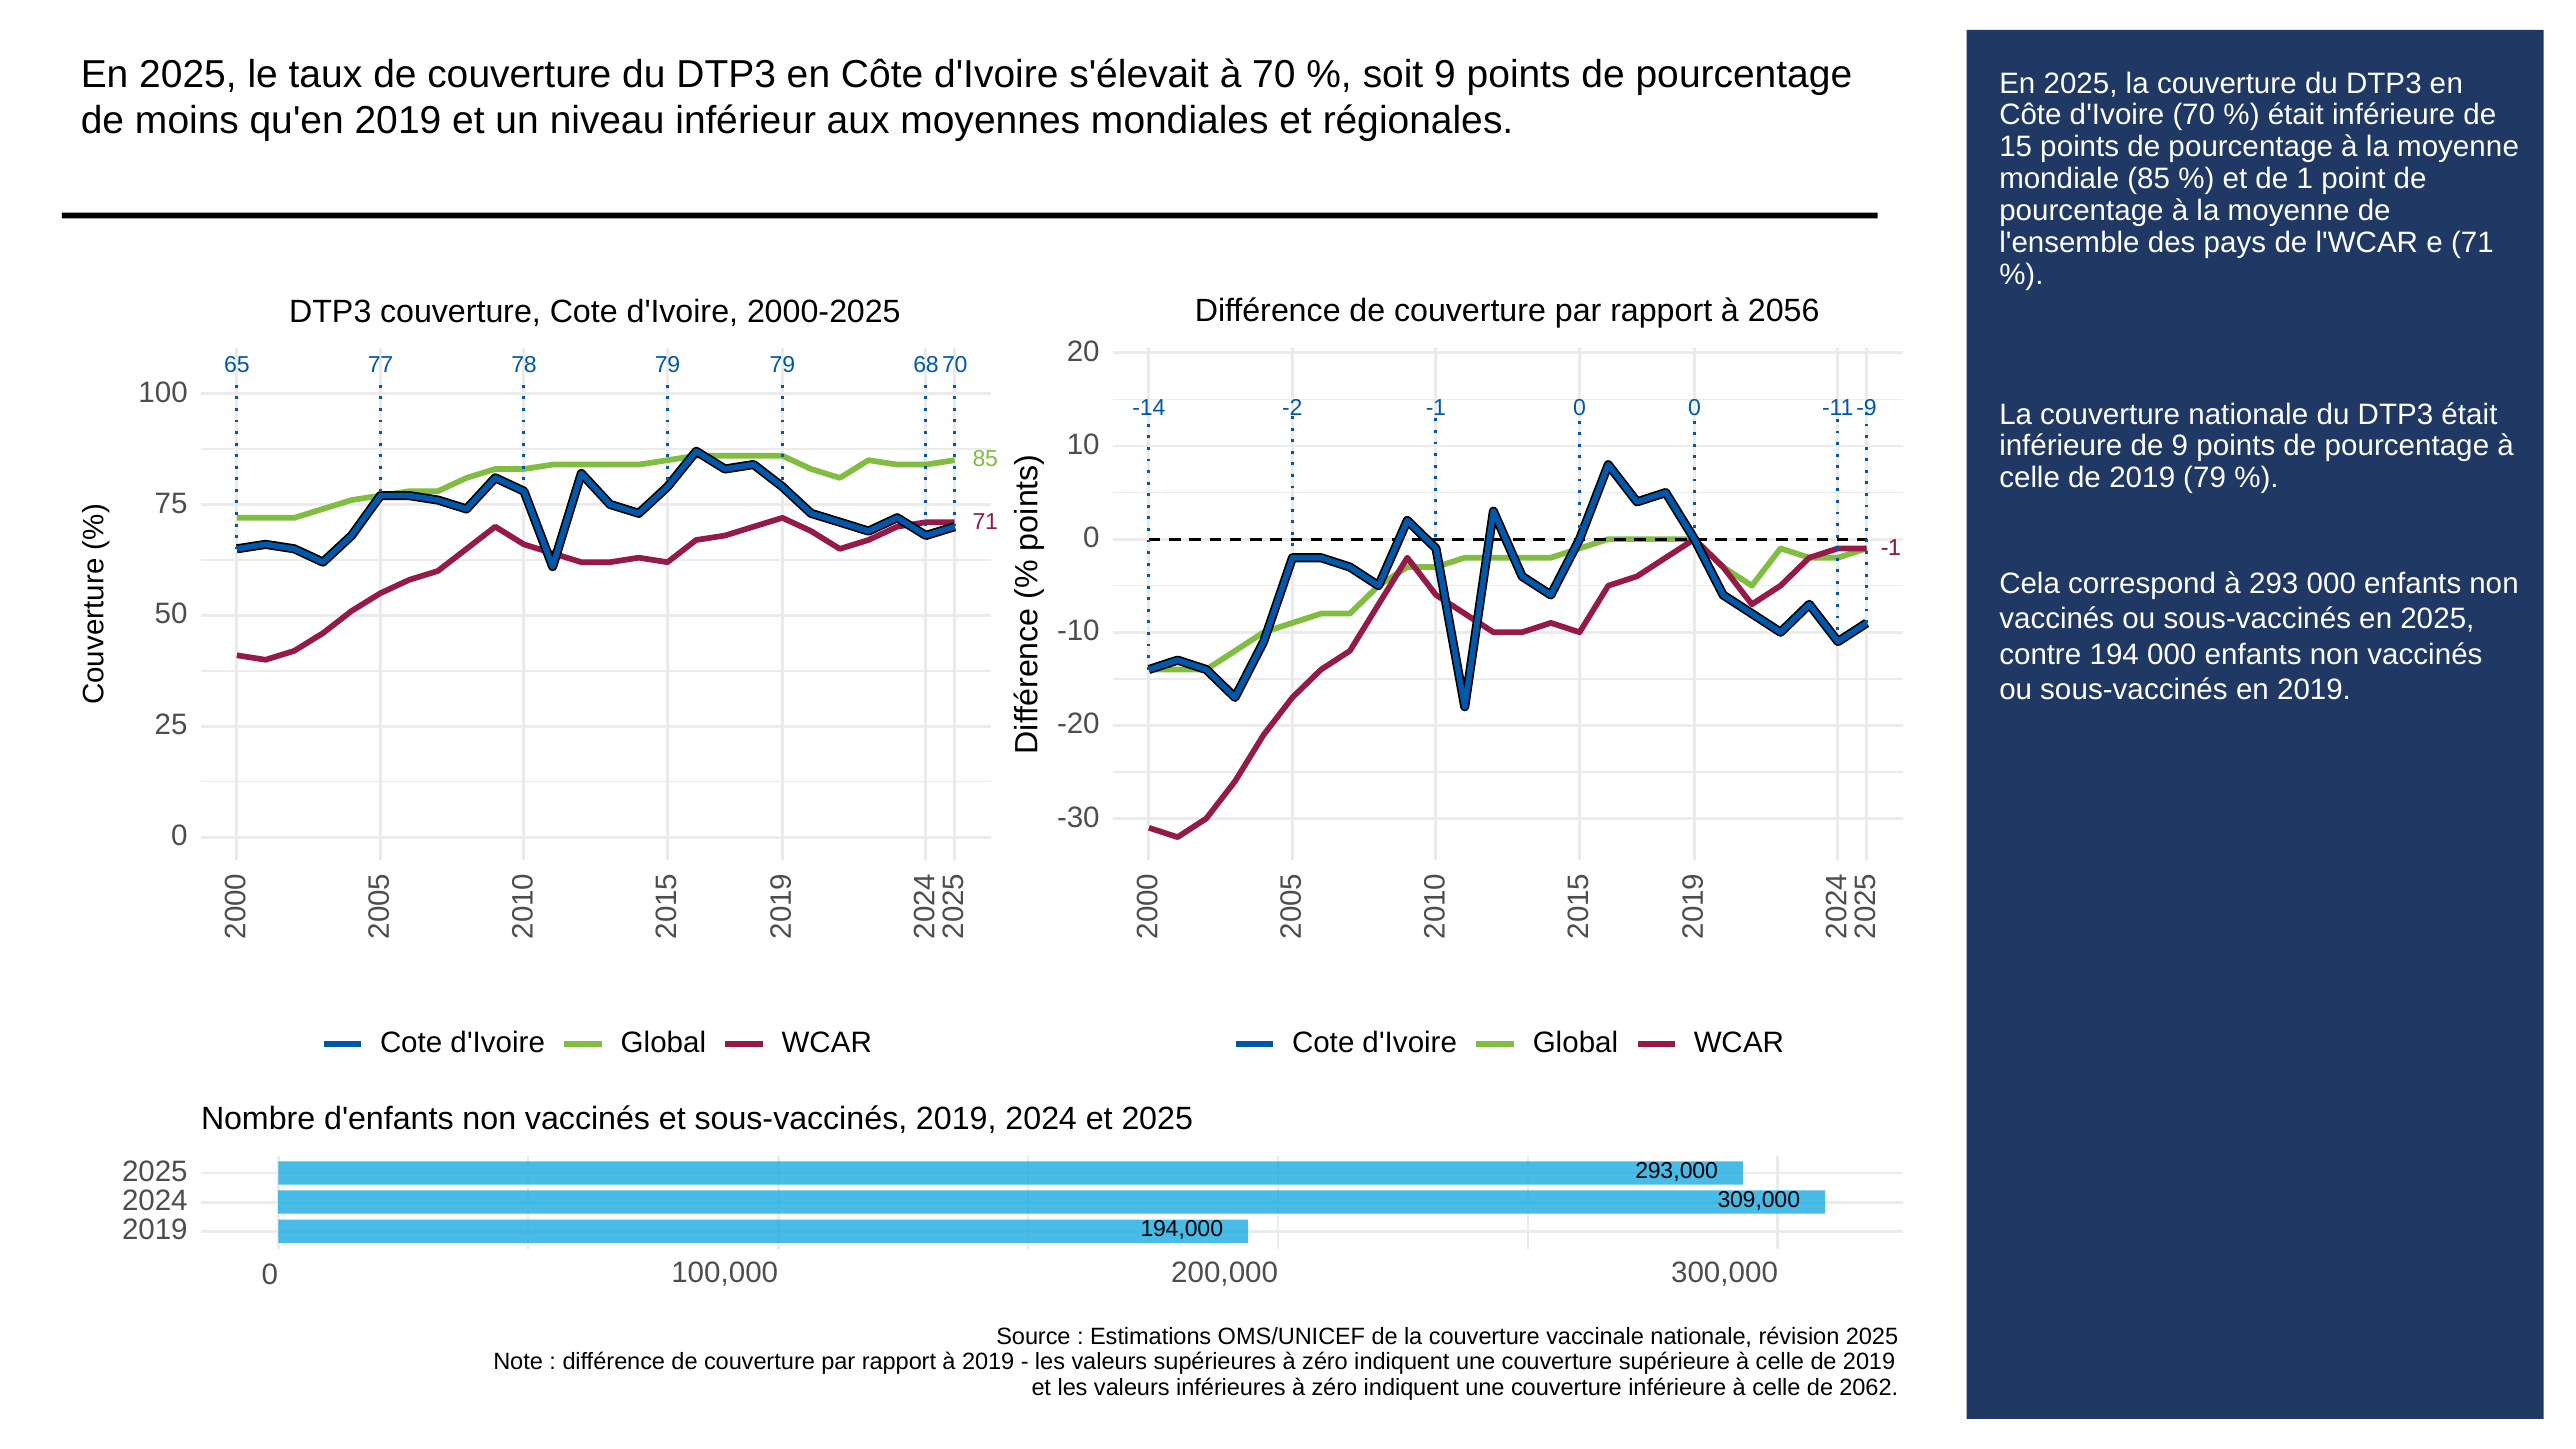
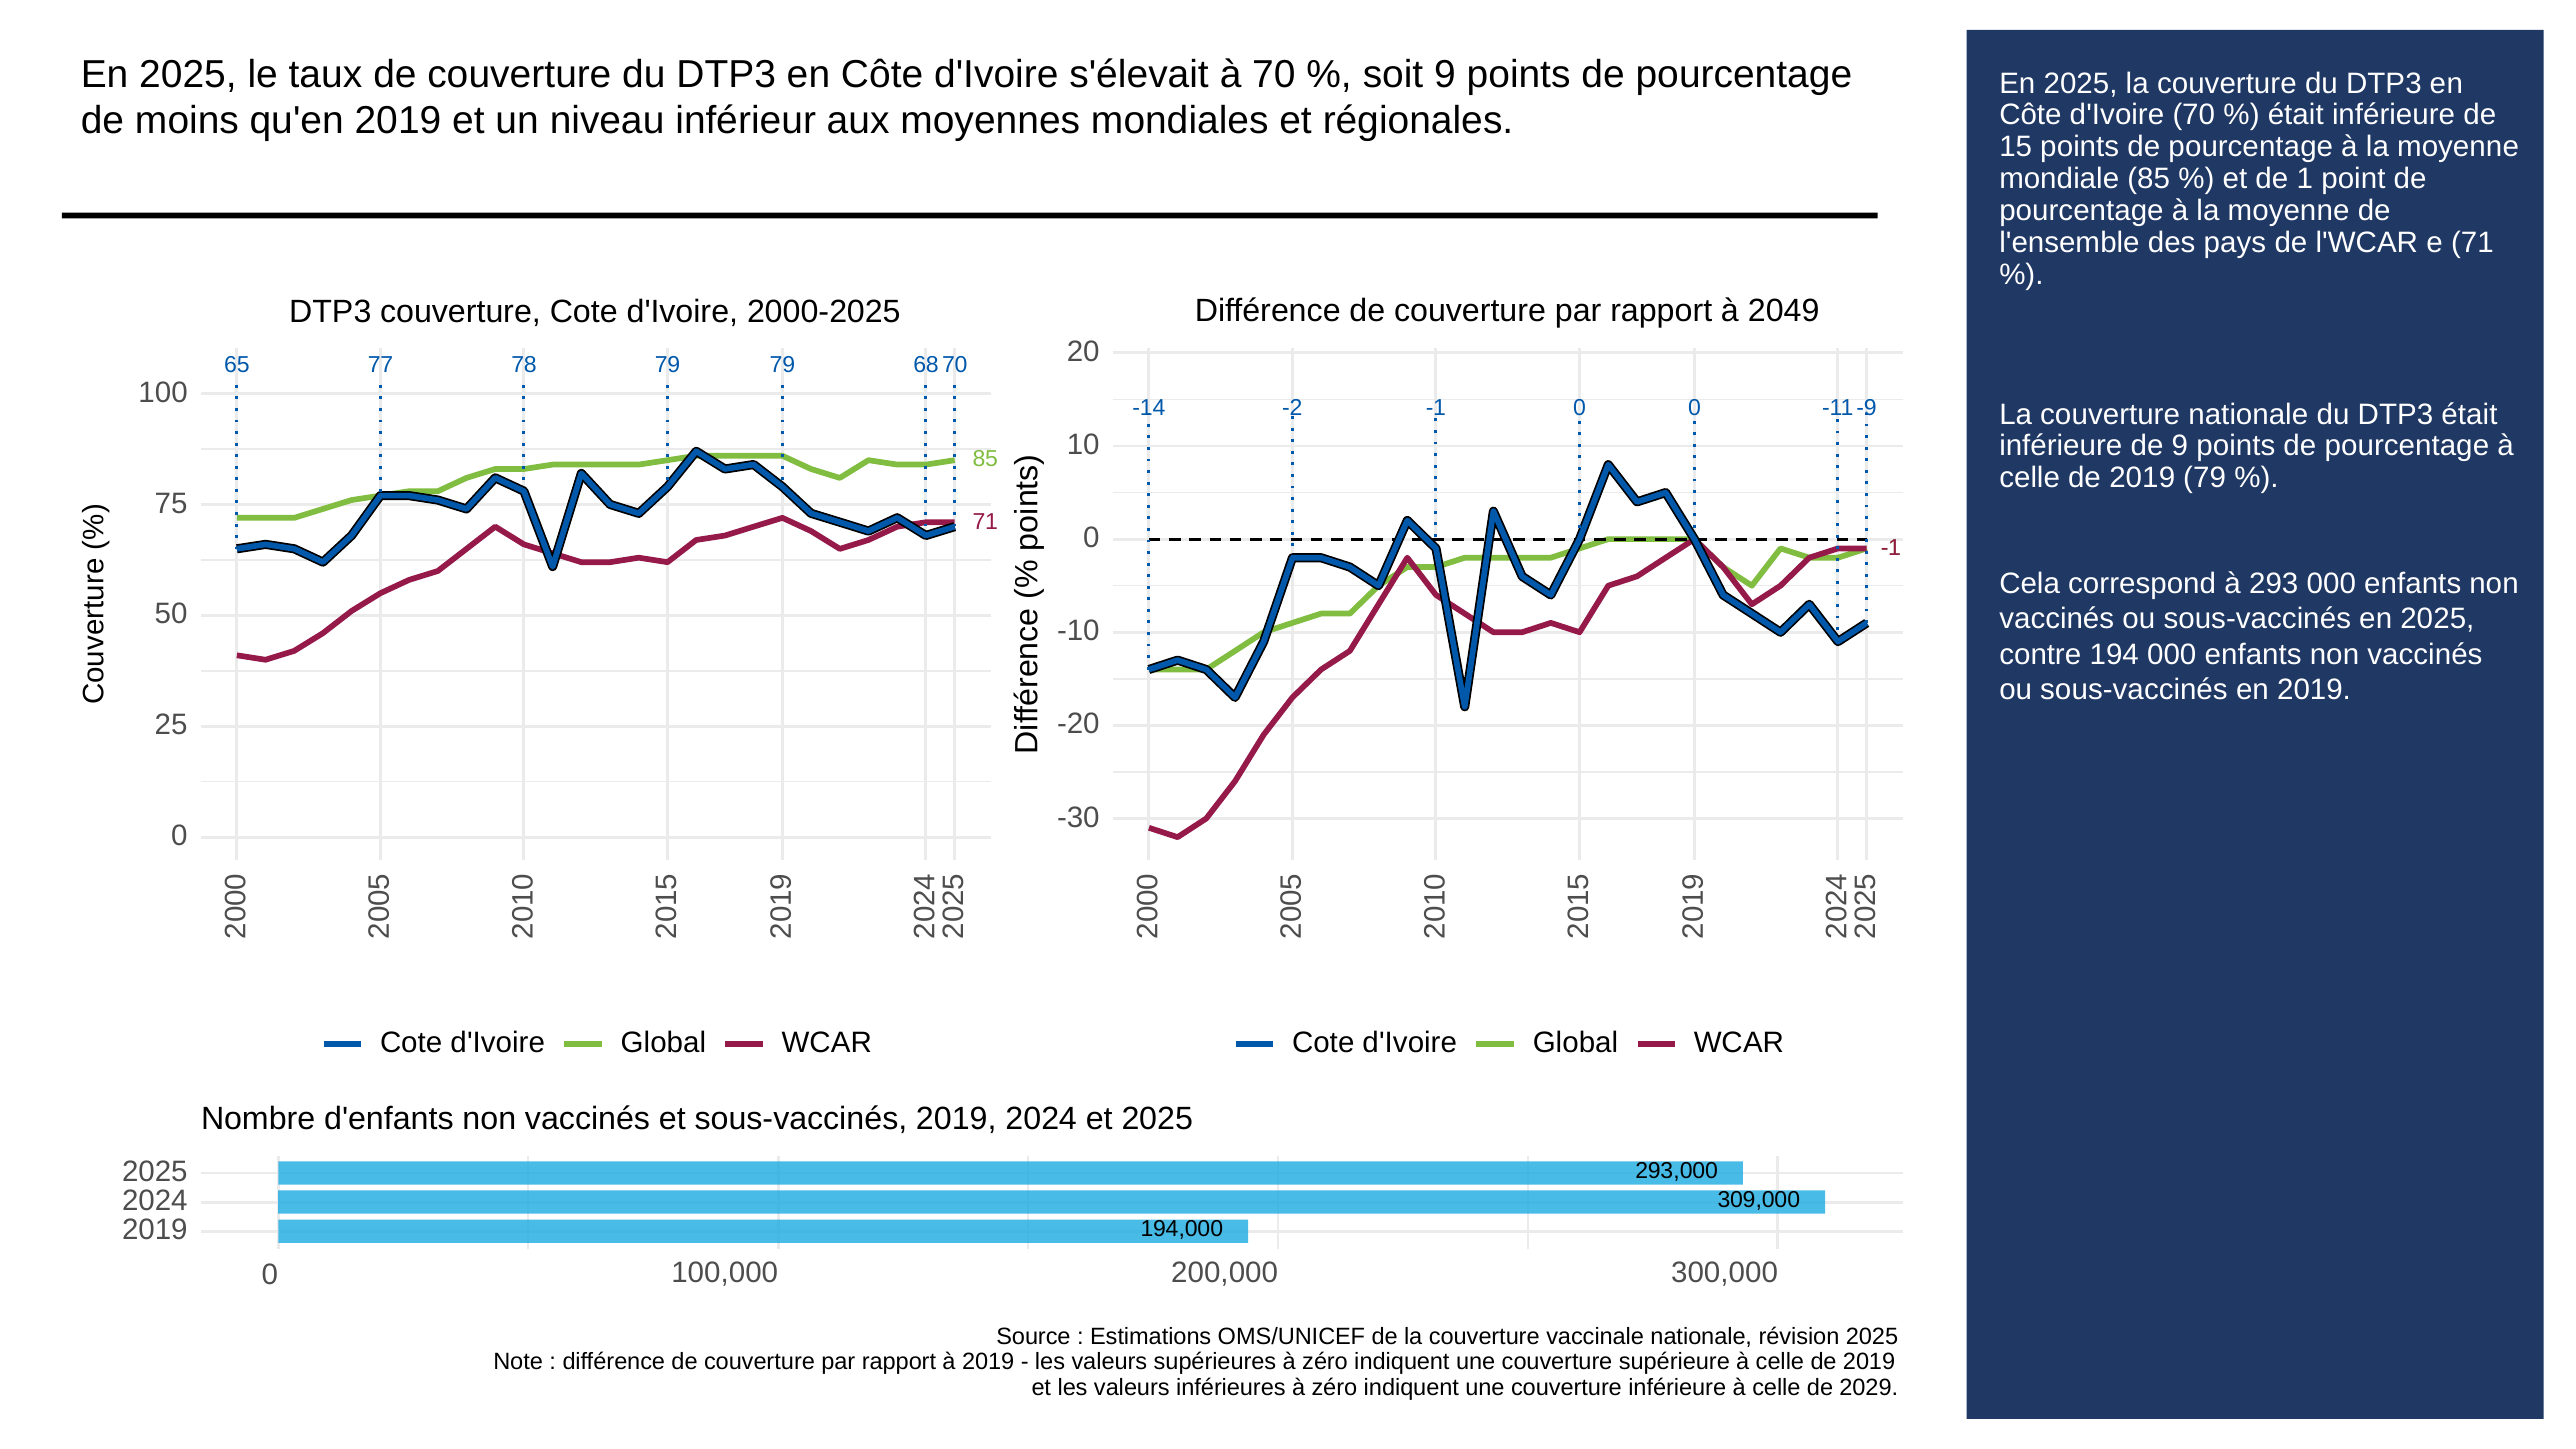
2056: 2056 -> 2049
2062: 2062 -> 2029
